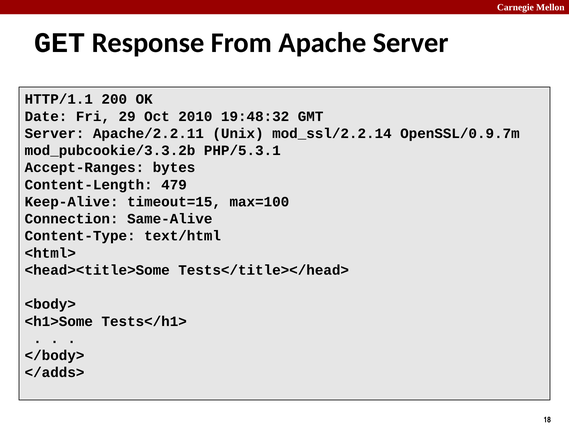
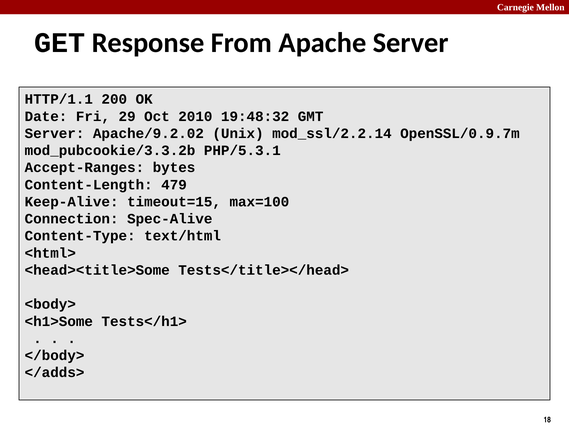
Apache/2.2.11: Apache/2.2.11 -> Apache/9.2.02
Same-Alive: Same-Alive -> Spec-Alive
